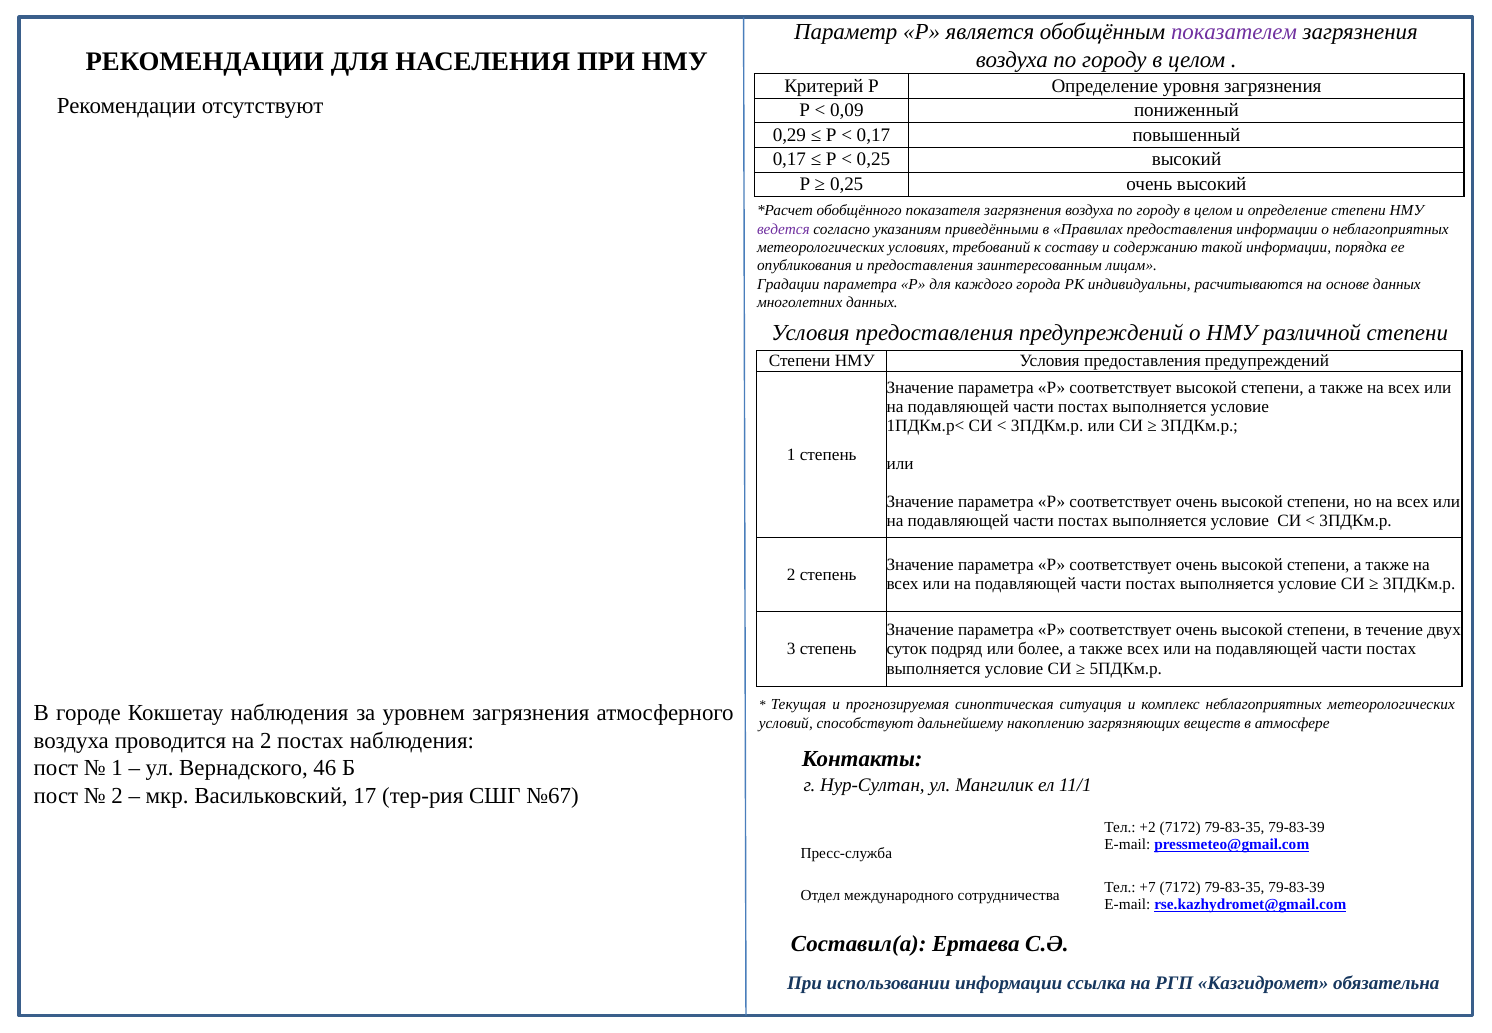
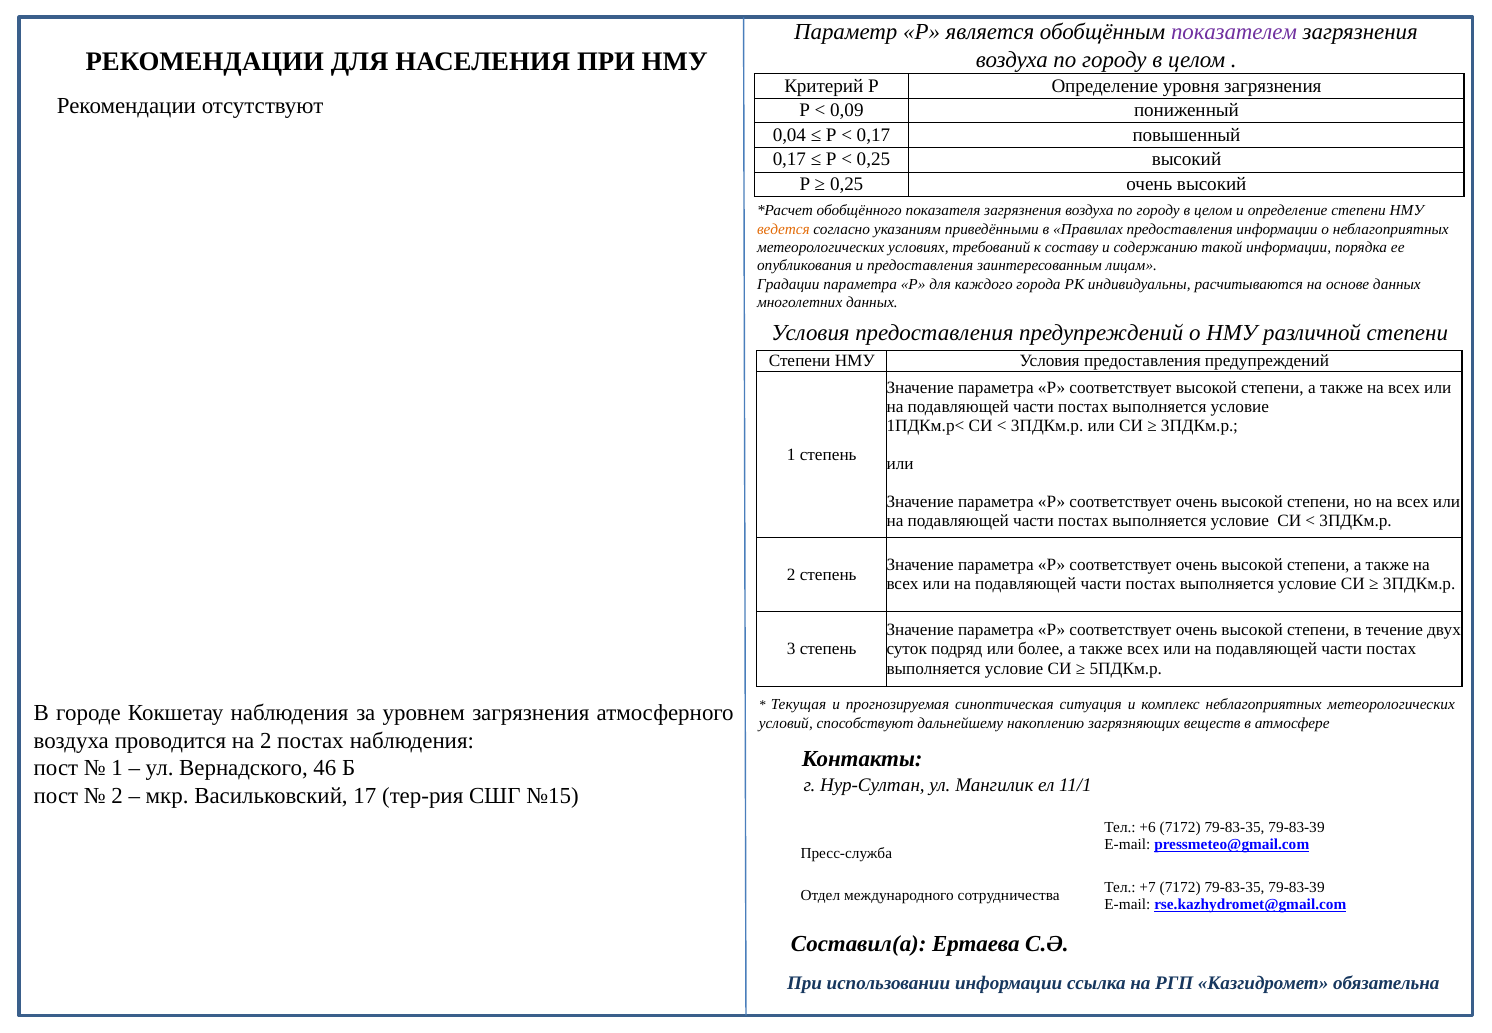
0,29: 0,29 -> 0,04
ведется colour: purple -> orange
№67: №67 -> №15
+2: +2 -> +6
